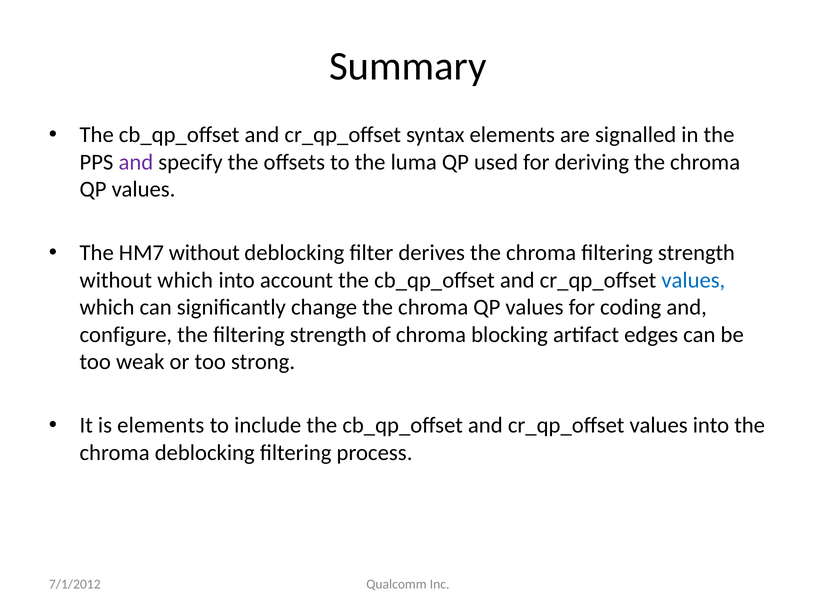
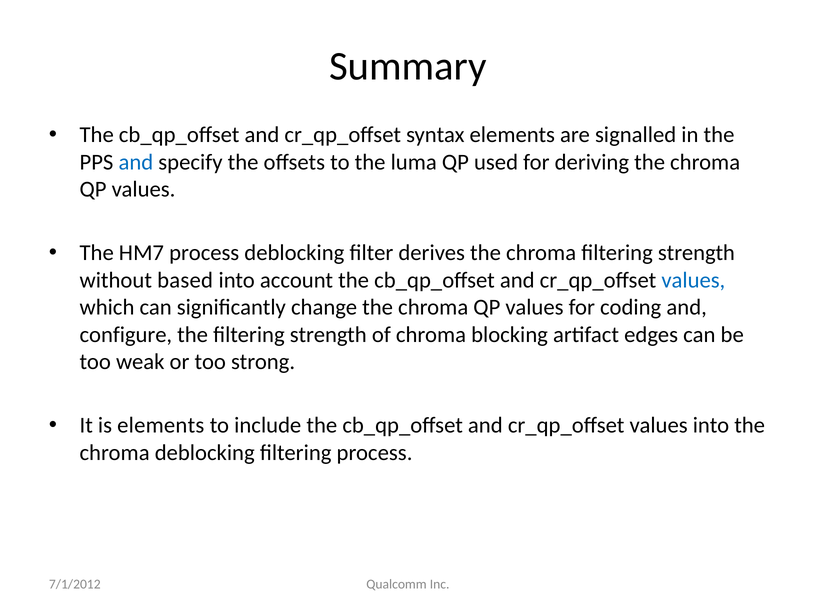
and at (136, 162) colour: purple -> blue
HM7 without: without -> process
without which: which -> based
